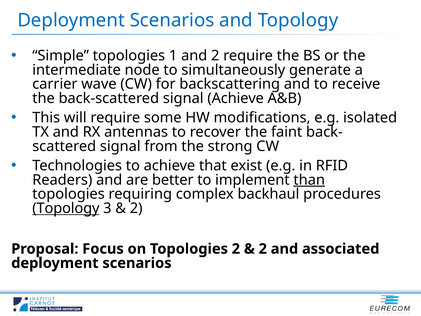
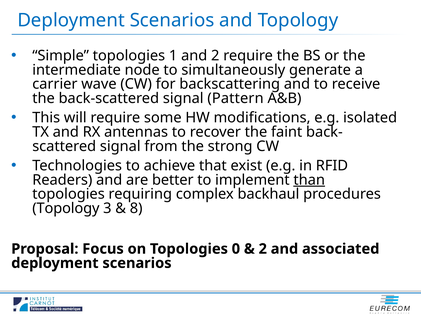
signal Achieve: Achieve -> Pattern
Topology at (66, 208) underline: present -> none
2 at (136, 208): 2 -> 8
Topologies 2: 2 -> 0
